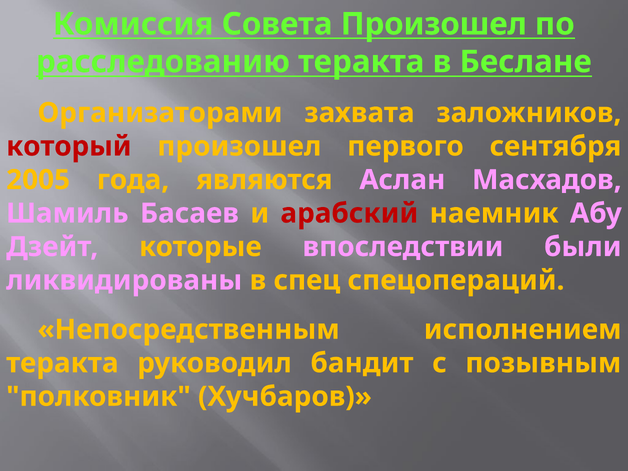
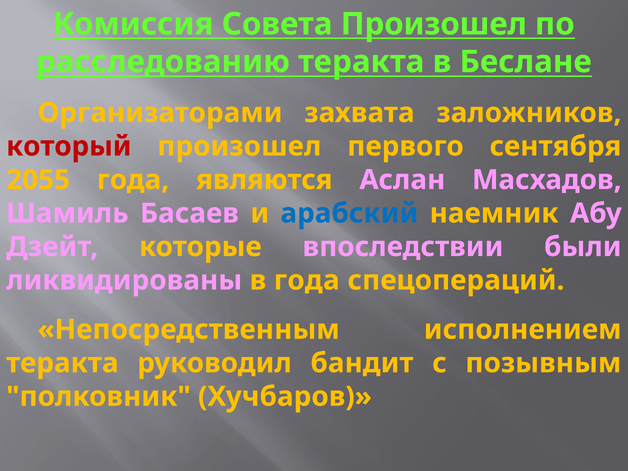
2005: 2005 -> 2055
арабский colour: red -> blue
в спец: спец -> года
